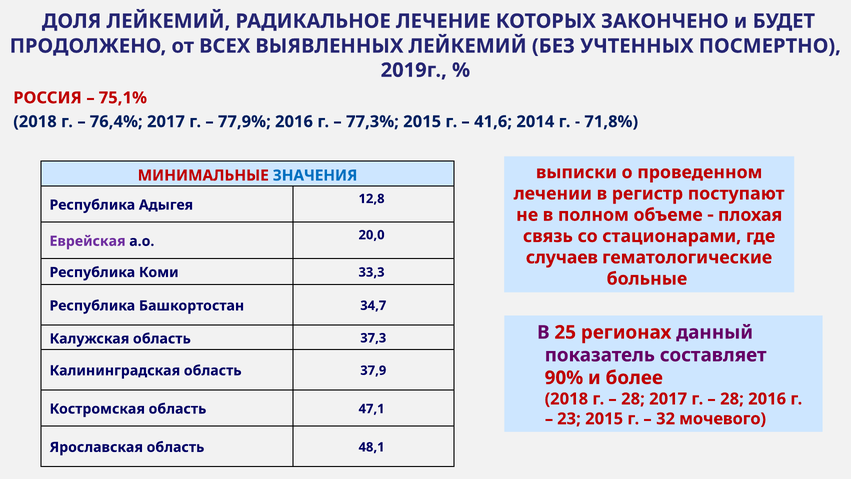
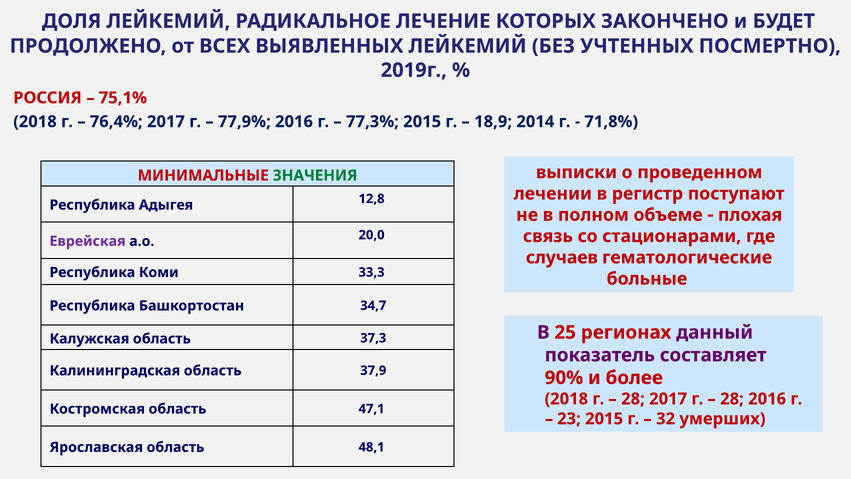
41,6: 41,6 -> 18,9
ЗНАЧЕНИЯ colour: blue -> green
мочевого: мочевого -> умерших
